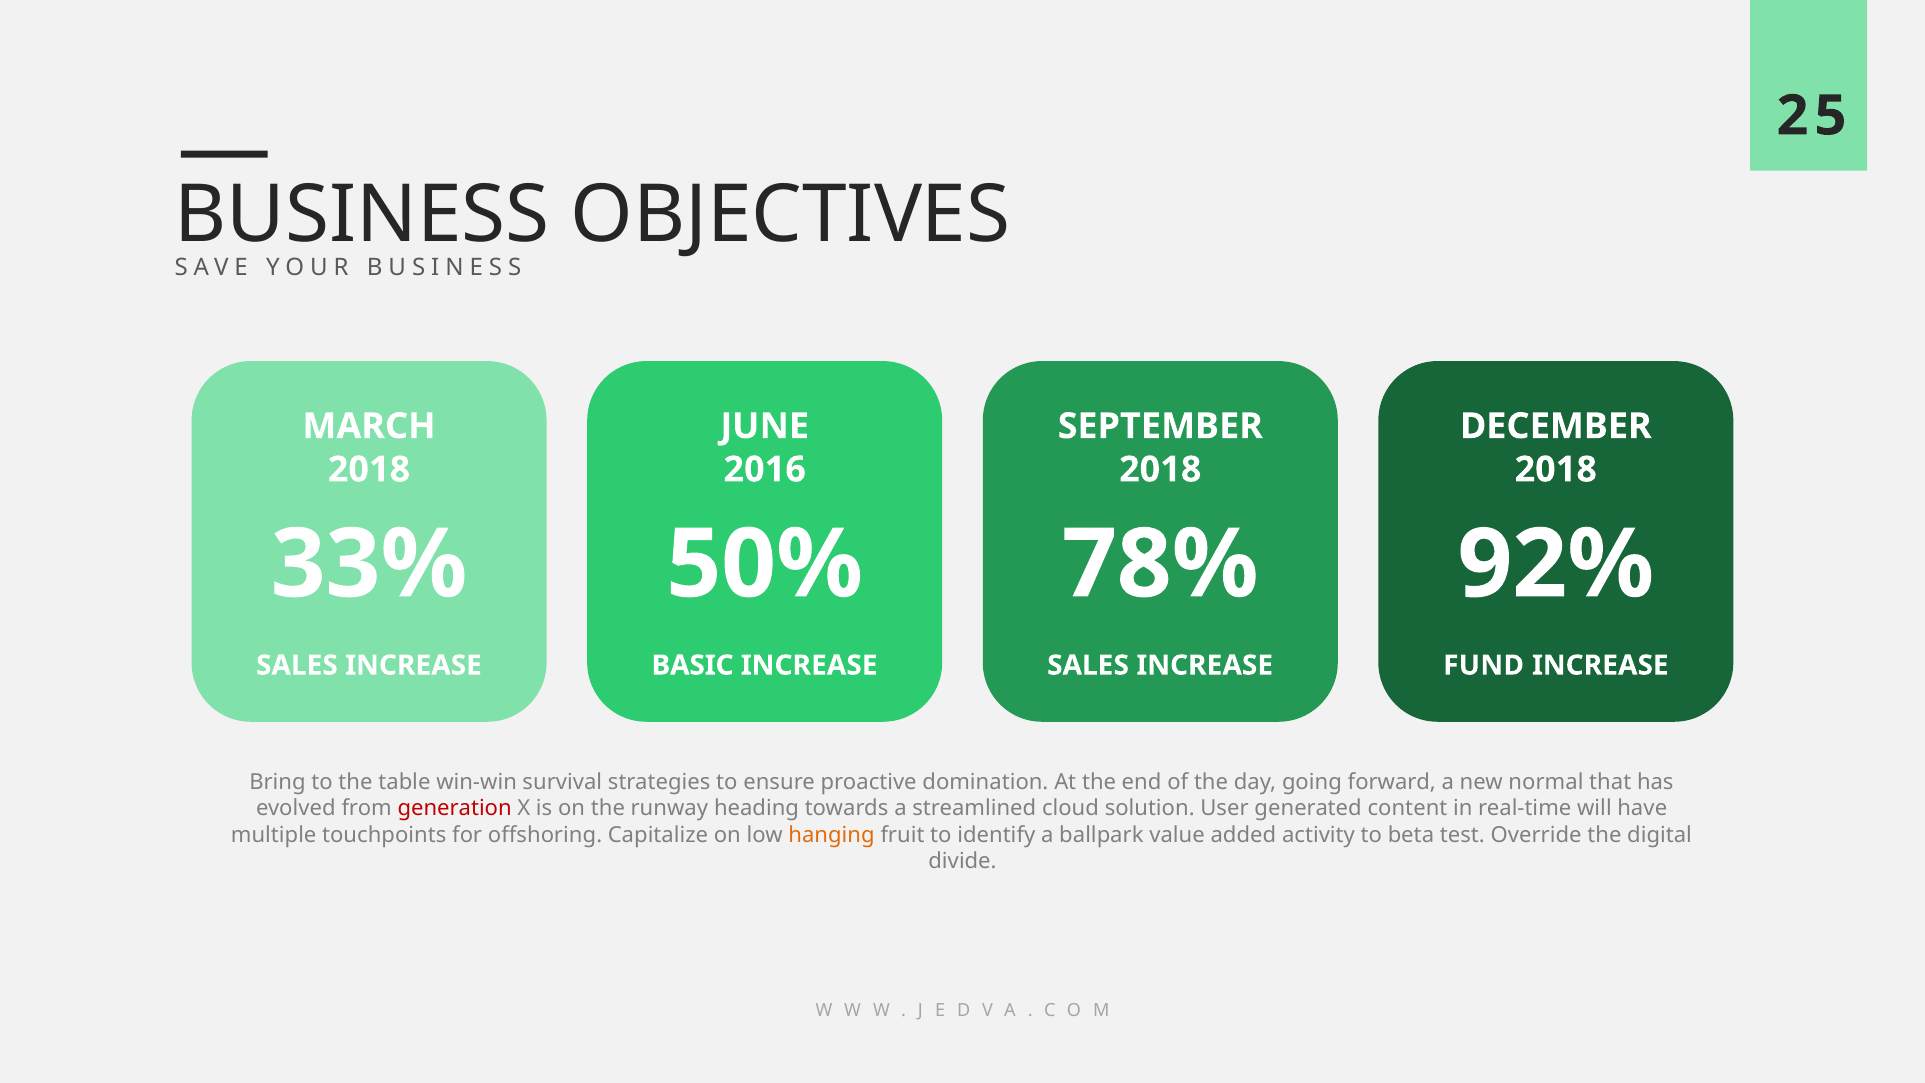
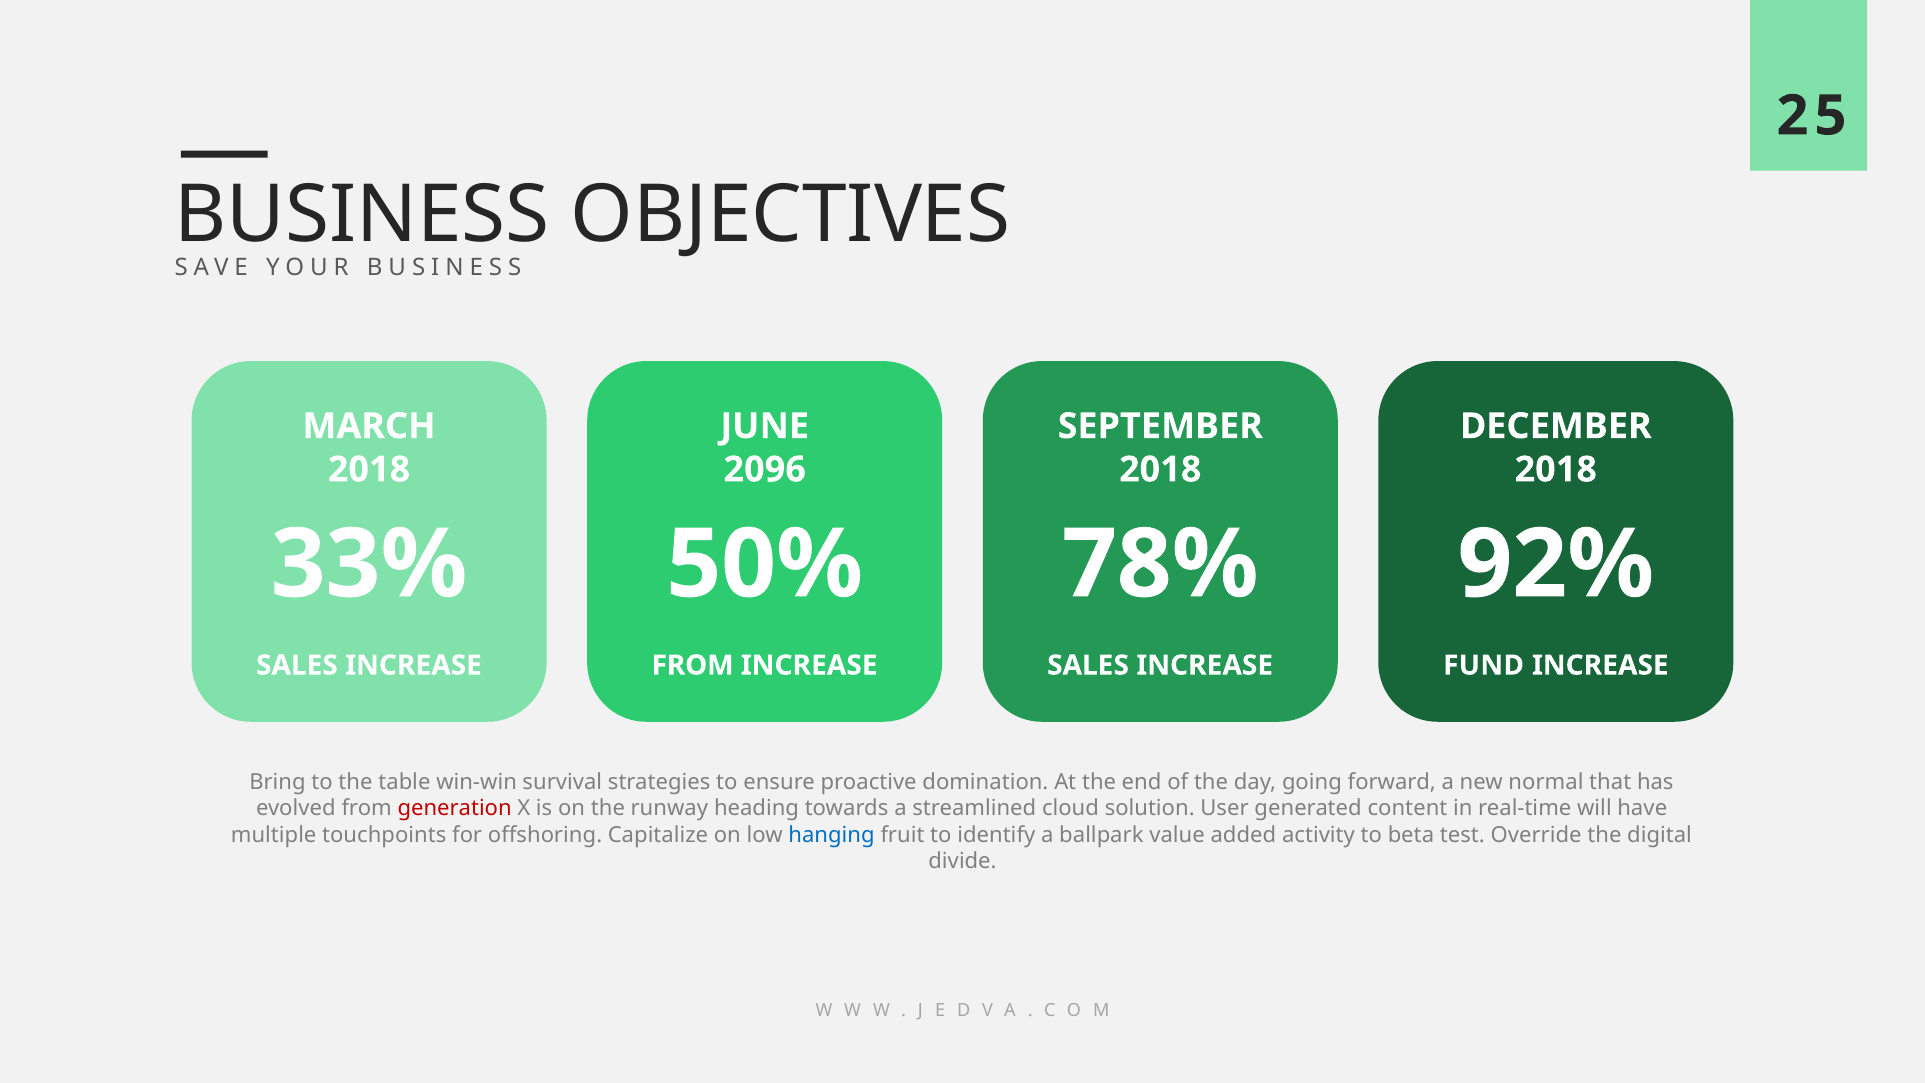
2016: 2016 -> 2096
BASIC at (693, 665): BASIC -> FROM
hanging colour: orange -> blue
